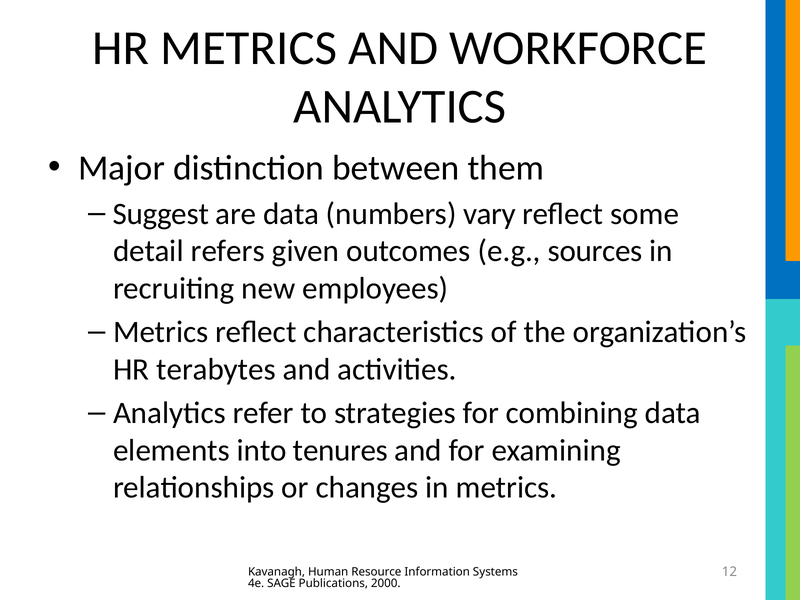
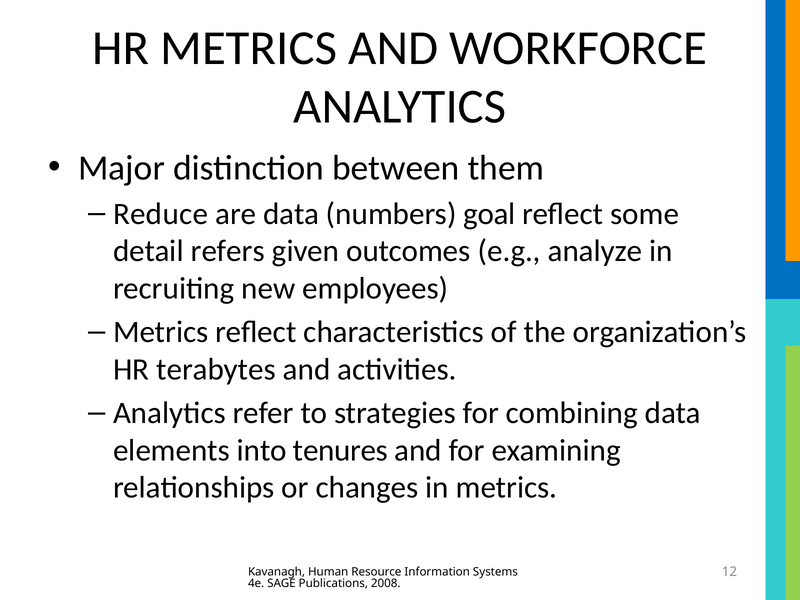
Suggest: Suggest -> Reduce
vary: vary -> goal
sources: sources -> analyze
2000: 2000 -> 2008
